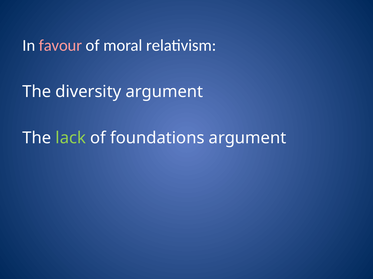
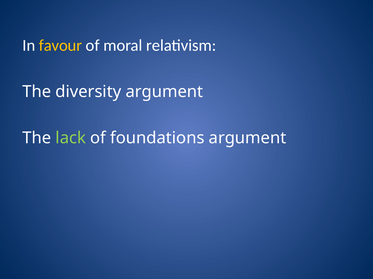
favour colour: pink -> yellow
